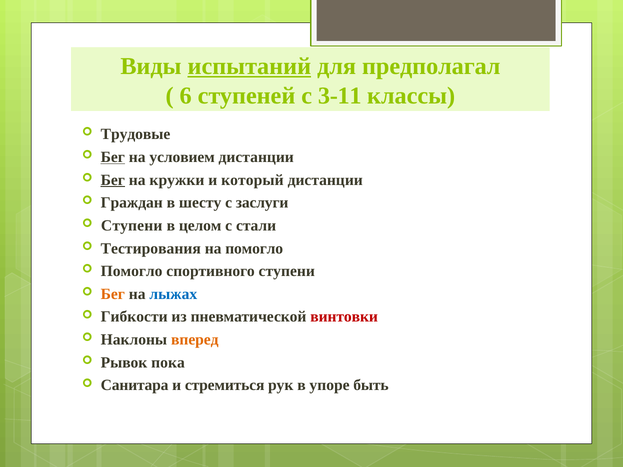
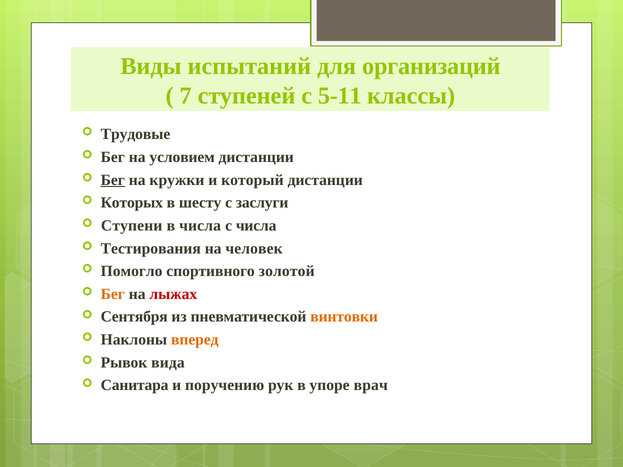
испытаний underline: present -> none
предполагал: предполагал -> организаций
6: 6 -> 7
3-11: 3-11 -> 5-11
Бег at (113, 157) underline: present -> none
Граждан: Граждан -> Которых
в целом: целом -> числа
с стали: стали -> числа
на помогло: помогло -> человек
спортивного ступени: ступени -> золотой
лыжах colour: blue -> red
Гибкости: Гибкости -> Сентября
винтовки colour: red -> orange
пока: пока -> вида
стремиться: стремиться -> поручению
быть: быть -> врач
